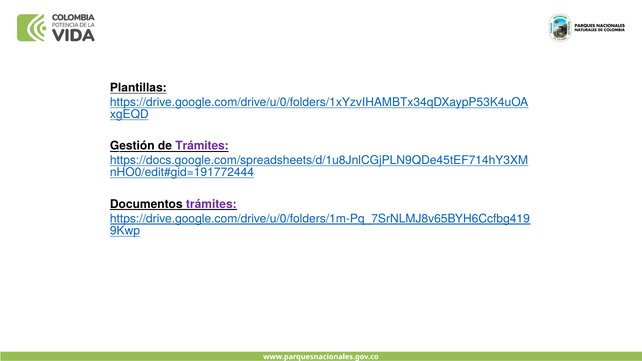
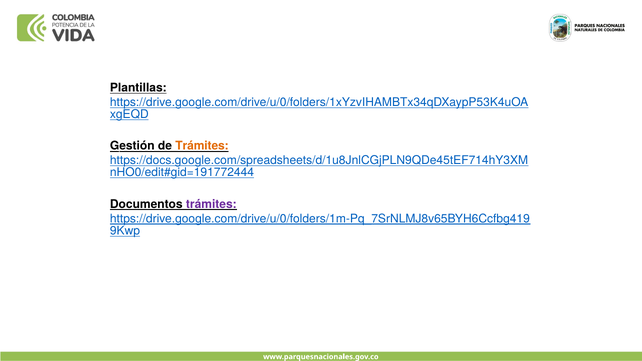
Trámites at (202, 146) colour: purple -> orange
